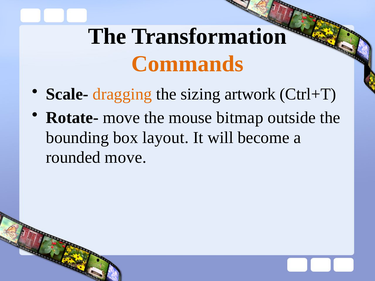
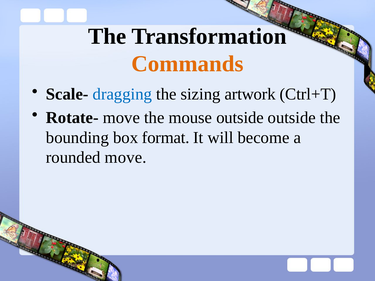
dragging colour: orange -> blue
mouse bitmap: bitmap -> outside
layout: layout -> format
